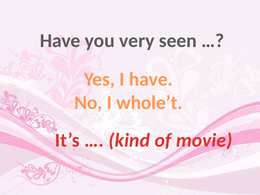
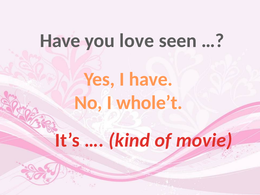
very: very -> love
